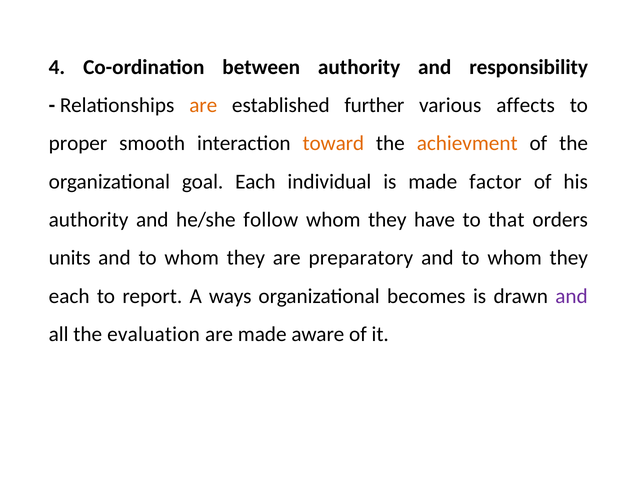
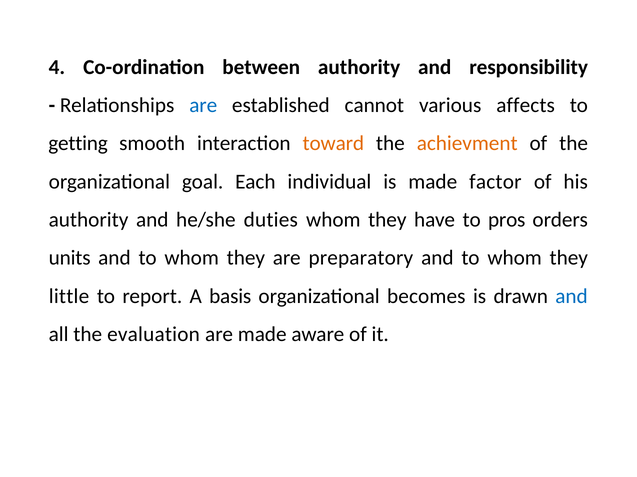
are at (203, 105) colour: orange -> blue
further: further -> cannot
proper: proper -> getting
follow: follow -> duties
that: that -> pros
each at (69, 297): each -> little
ways: ways -> basis
and at (572, 297) colour: purple -> blue
